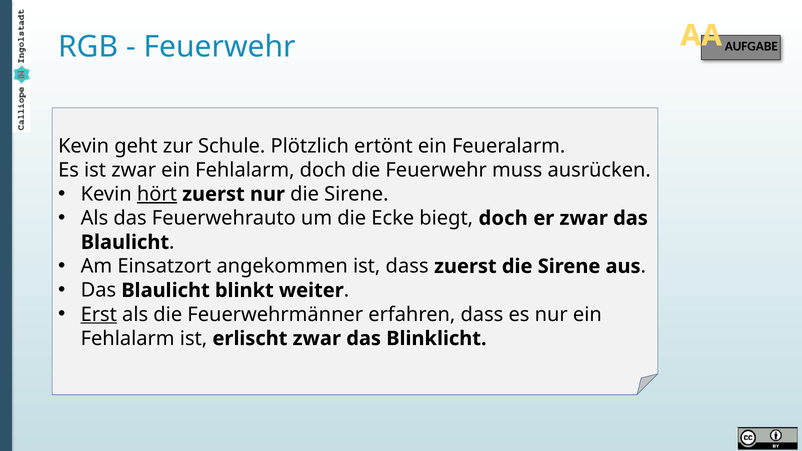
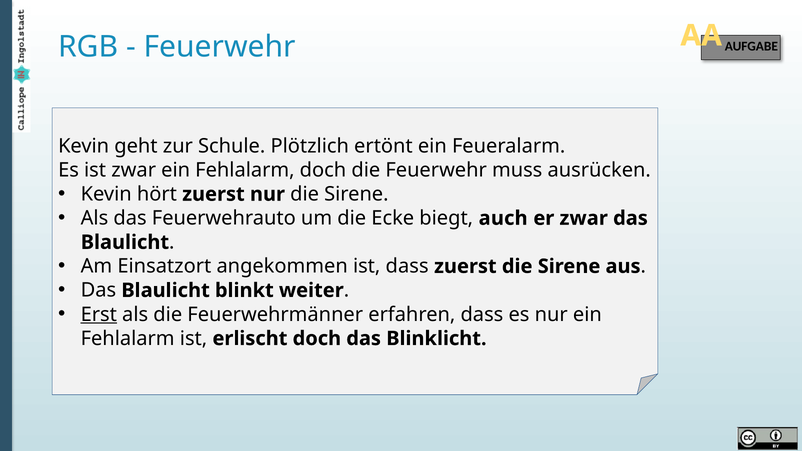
hört underline: present -> none
biegt doch: doch -> auch
erlischt zwar: zwar -> doch
